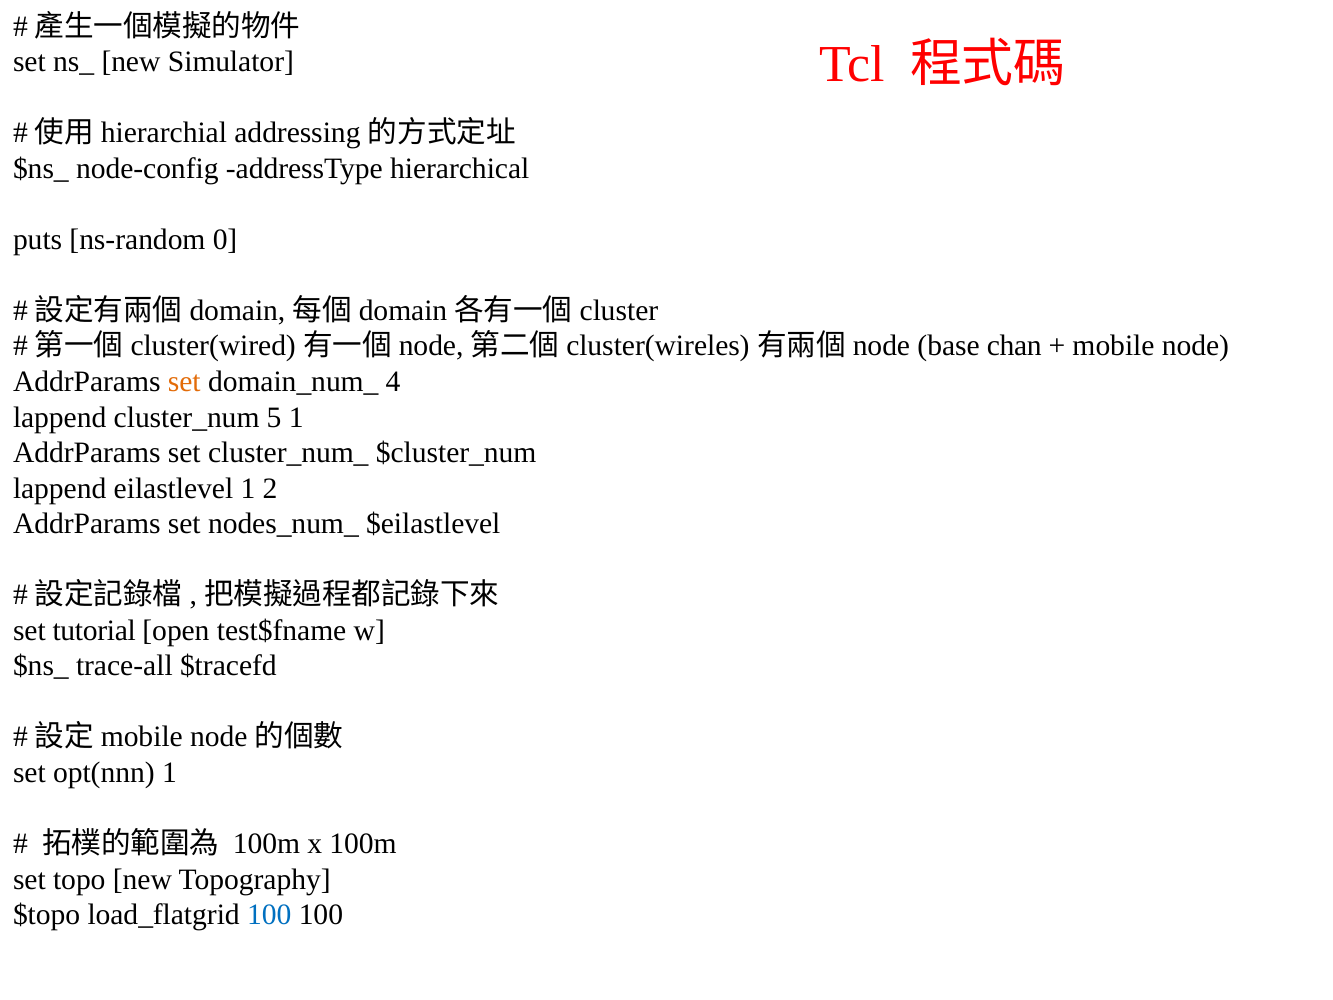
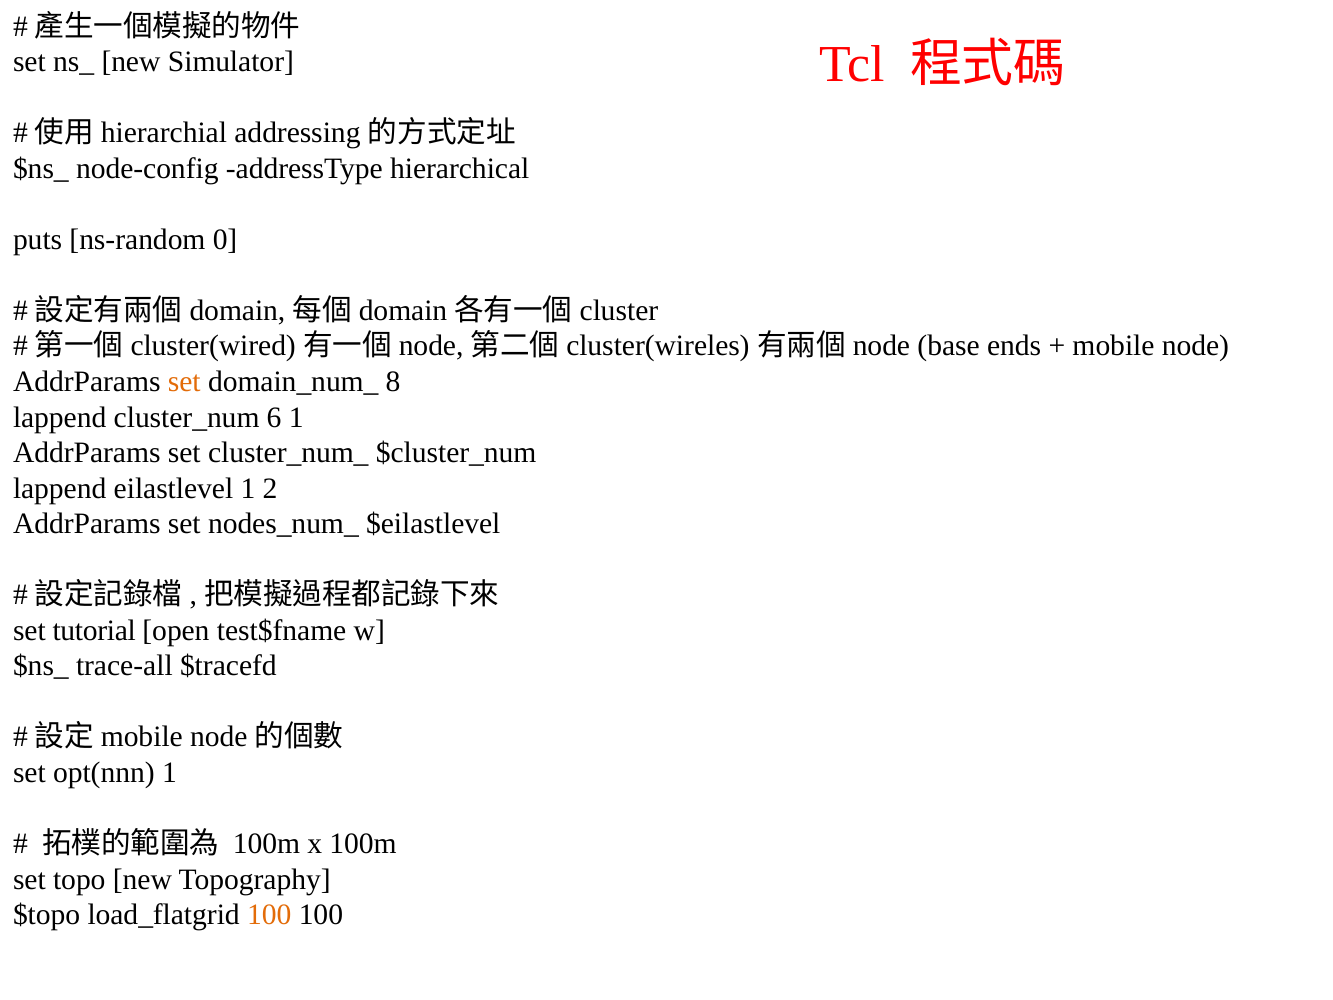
chan: chan -> ends
4: 4 -> 8
5: 5 -> 6
100 at (269, 915) colour: blue -> orange
